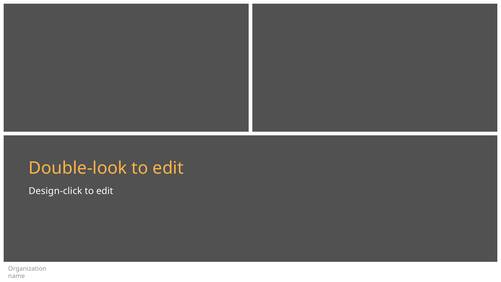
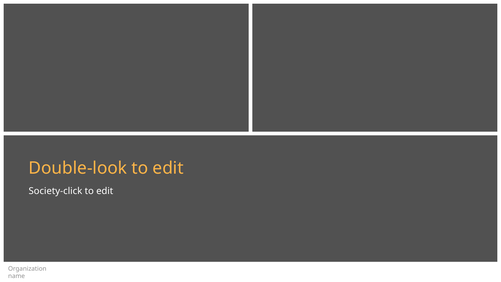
Design-click: Design-click -> Society-click
